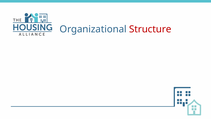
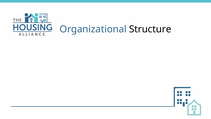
Structure colour: red -> black
